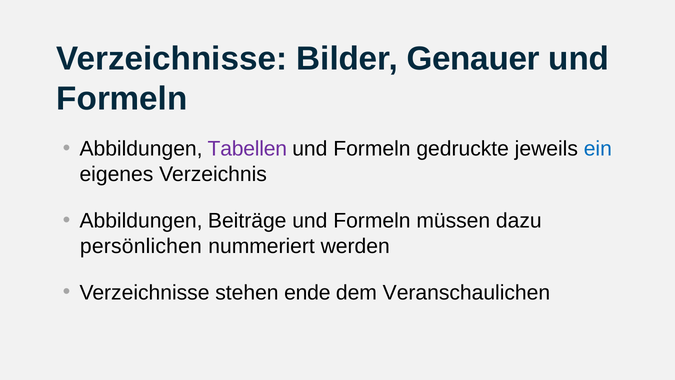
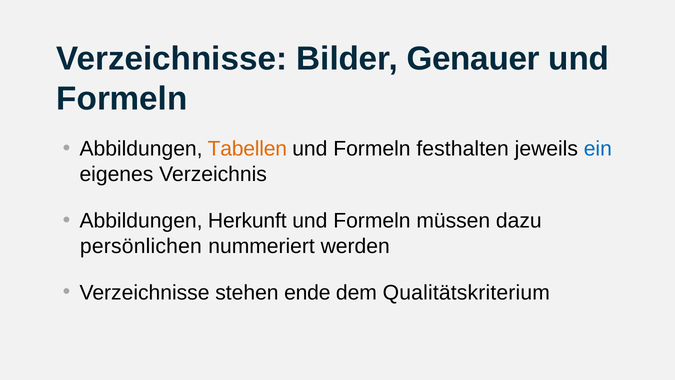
Tabellen colour: purple -> orange
gedruckte: gedruckte -> festhalten
Beiträge: Beiträge -> Herkunft
Veranschaulichen: Veranschaulichen -> Qualitätskriterium
